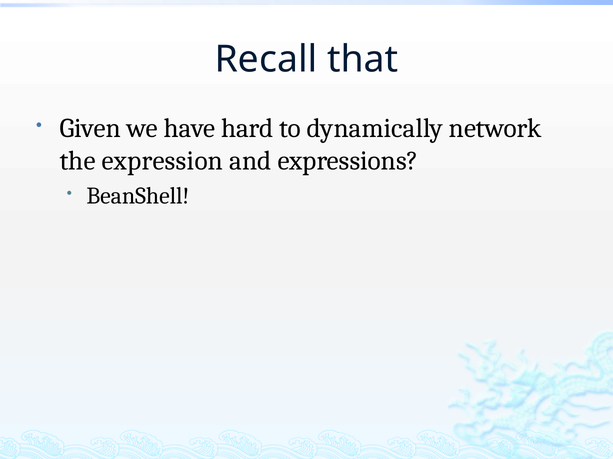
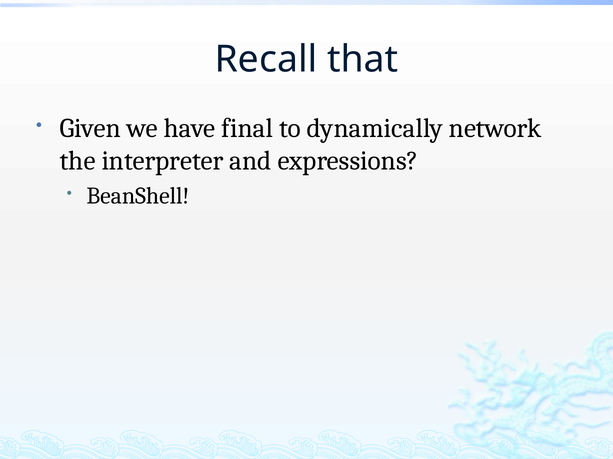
hard: hard -> final
expression: expression -> interpreter
